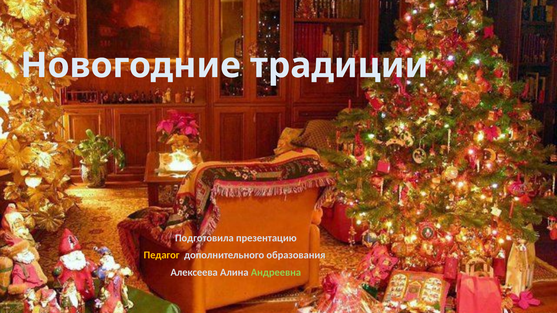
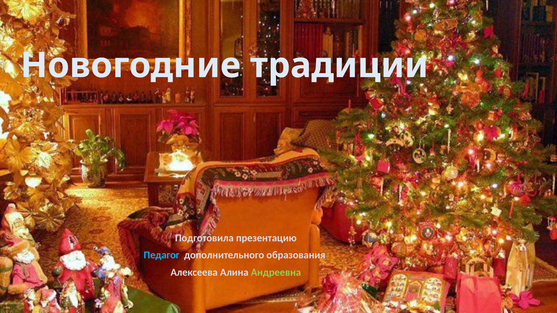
Педагог colour: yellow -> light blue
